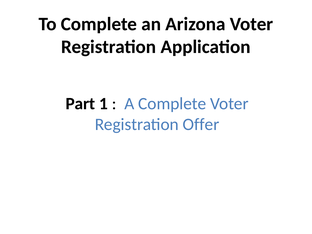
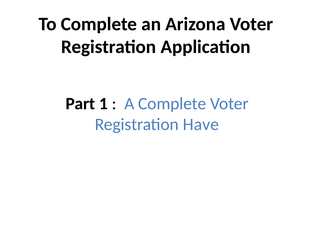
Offer: Offer -> Have
